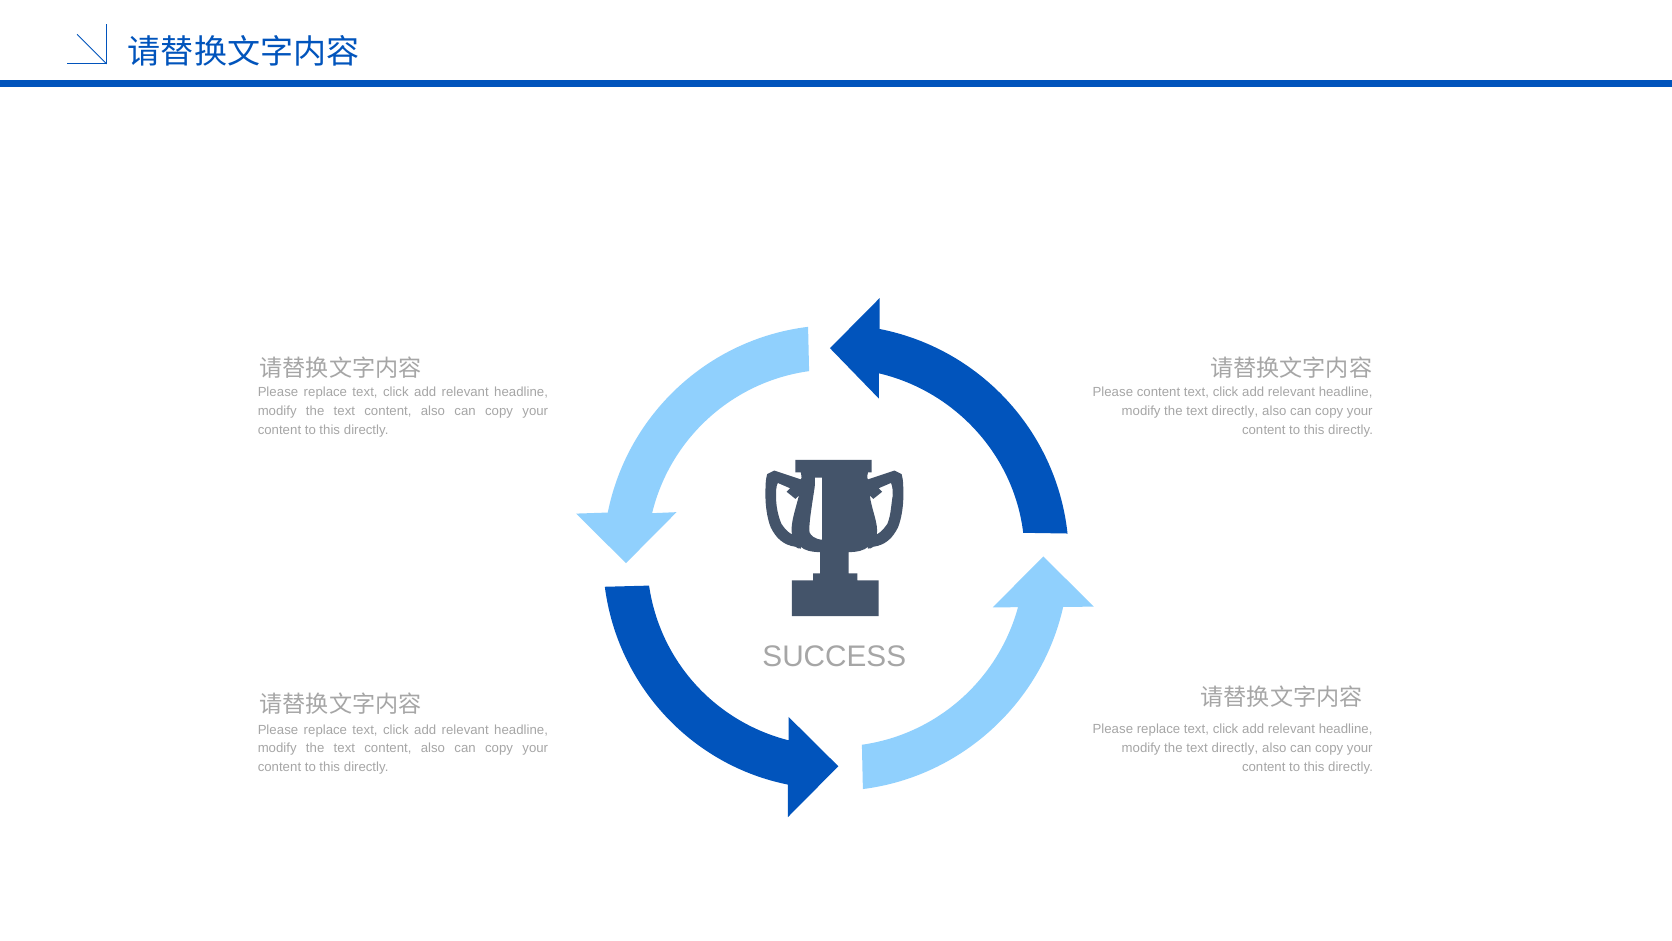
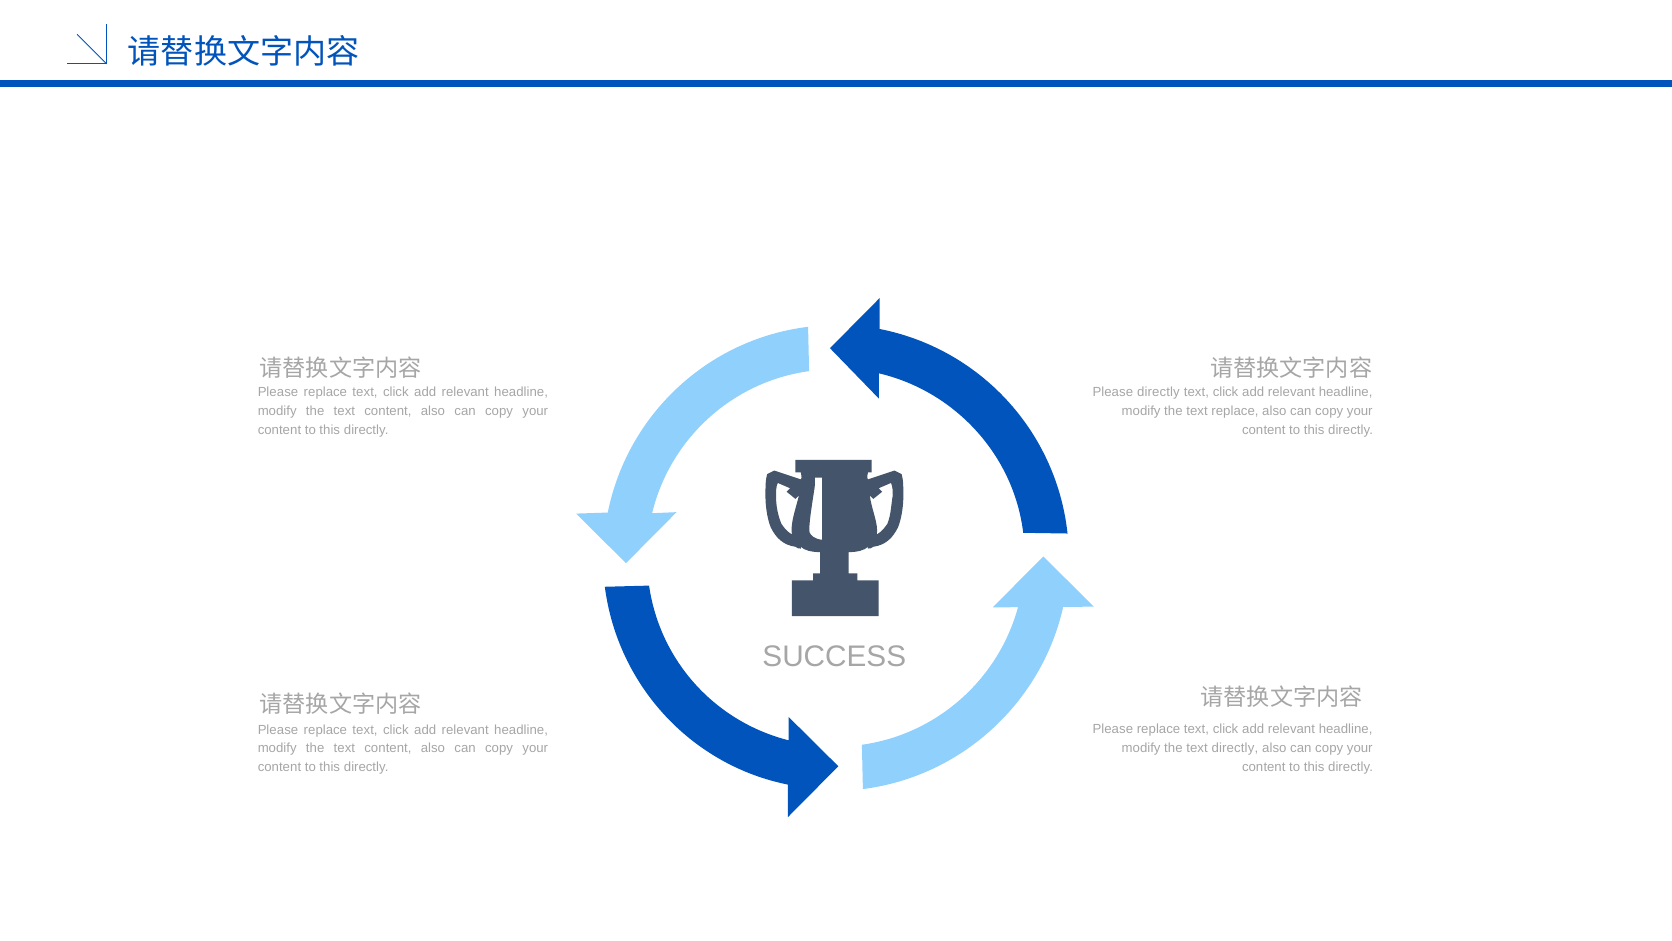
Please content: content -> directly
directly at (1235, 411): directly -> replace
